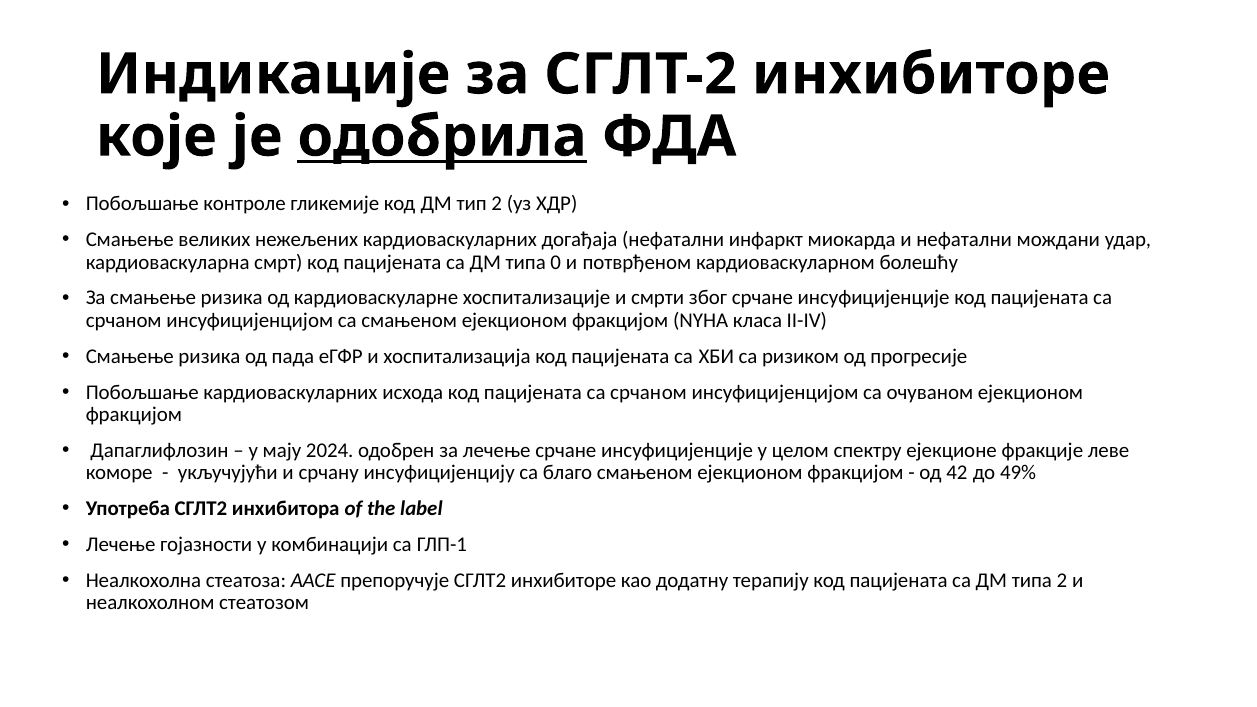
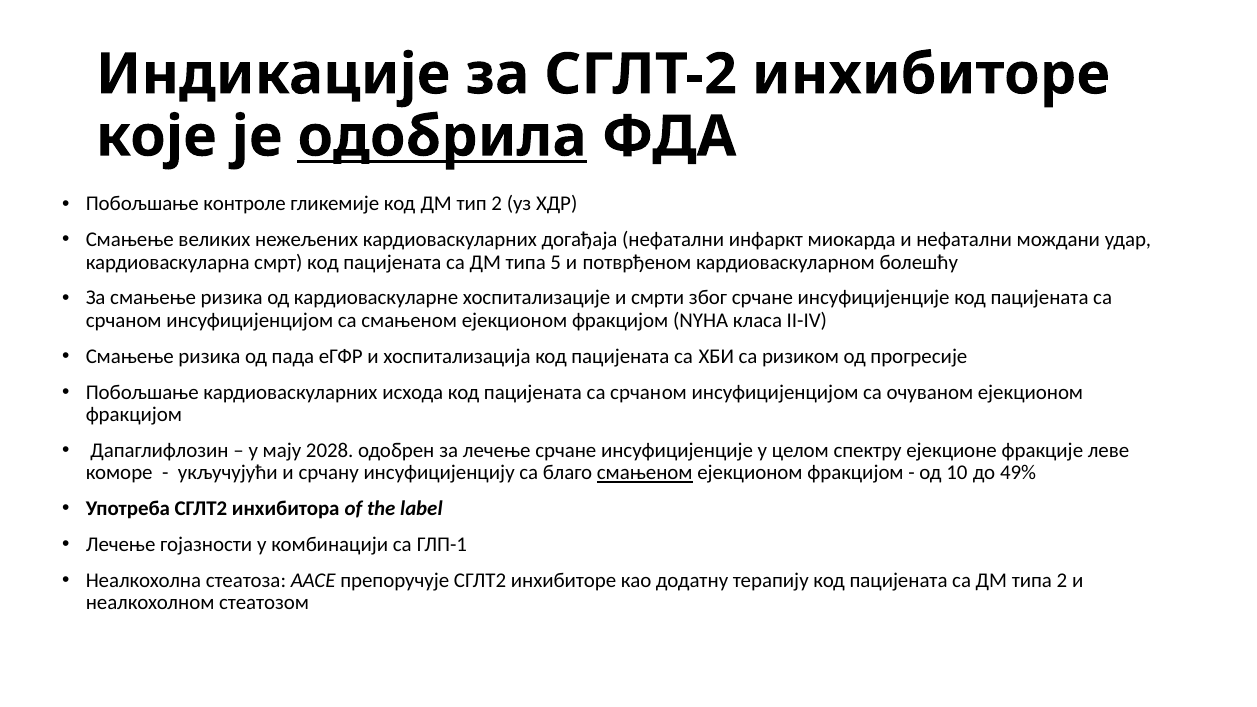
0: 0 -> 5
2024: 2024 -> 2028
смањеном at (645, 473) underline: none -> present
42: 42 -> 10
